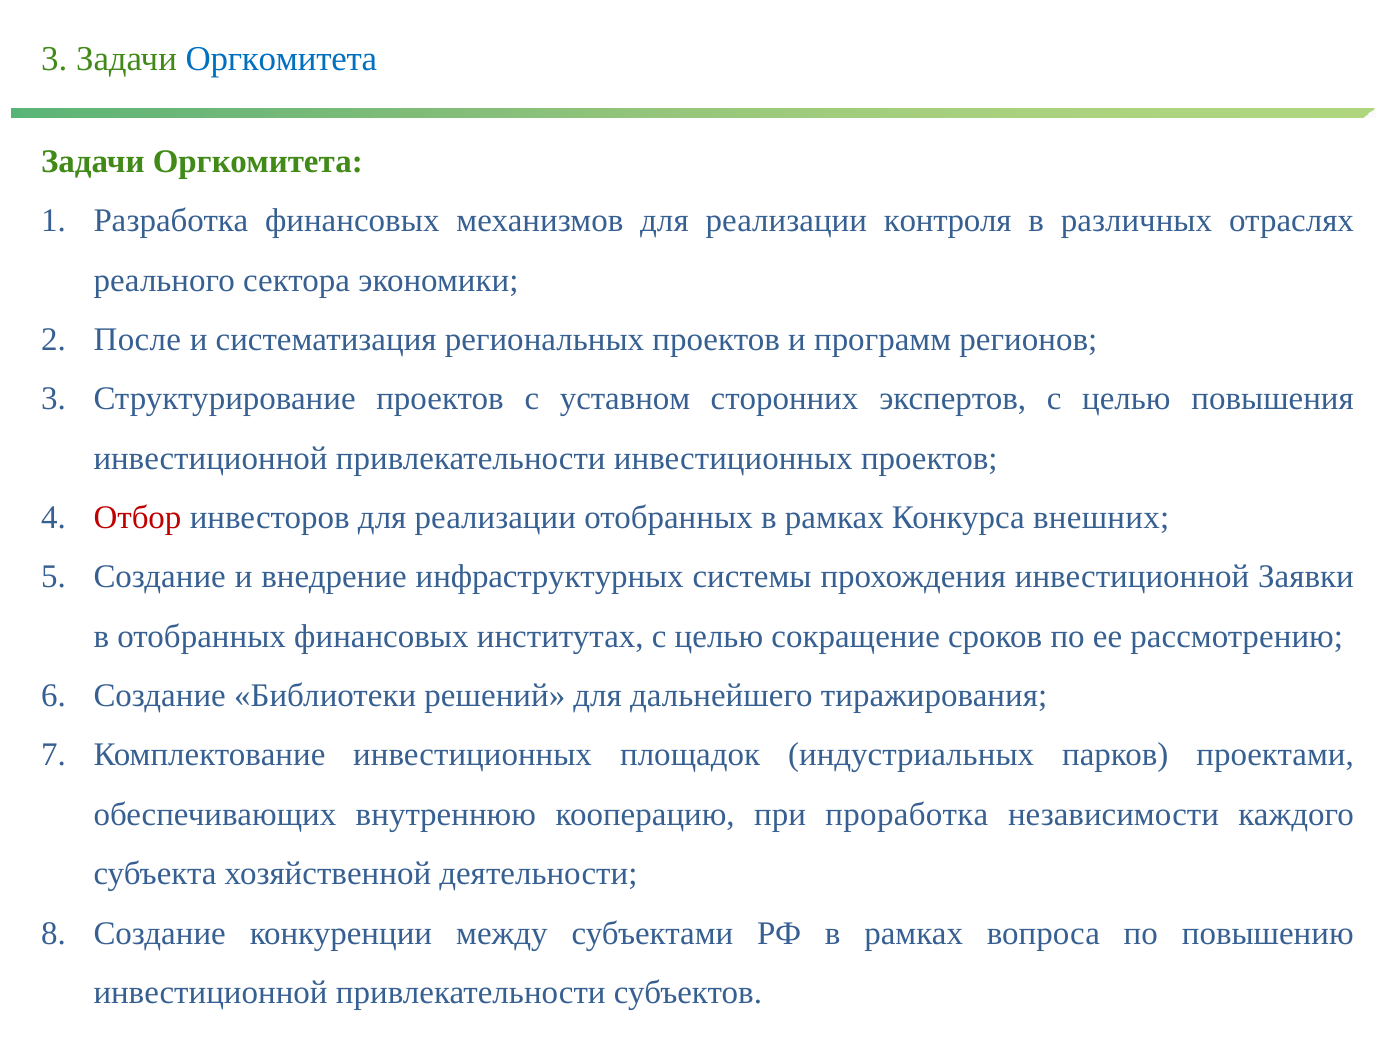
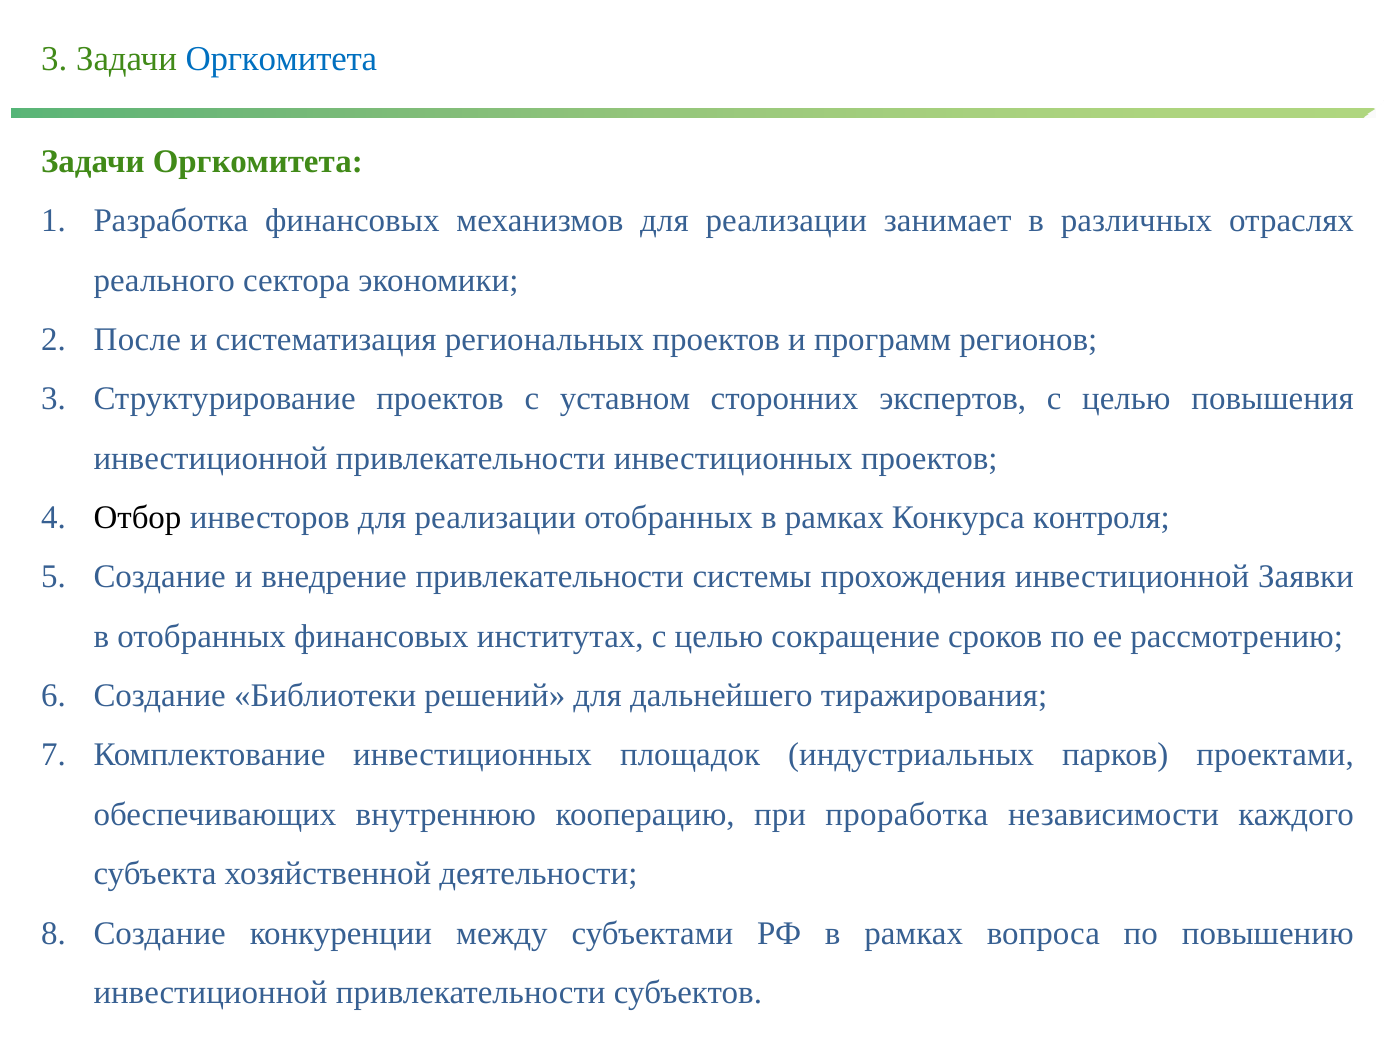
контроля: контроля -> занимает
Отбор colour: red -> black
внешних: внешних -> контроля
внедрение инфраструктурных: инфраструктурных -> привлекательности
